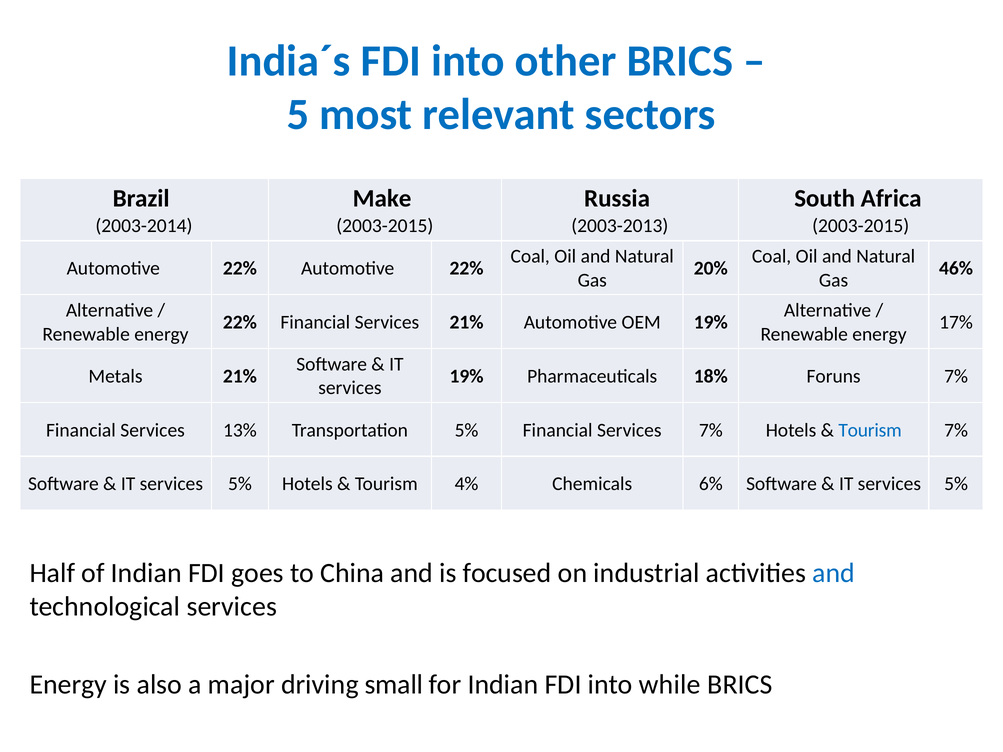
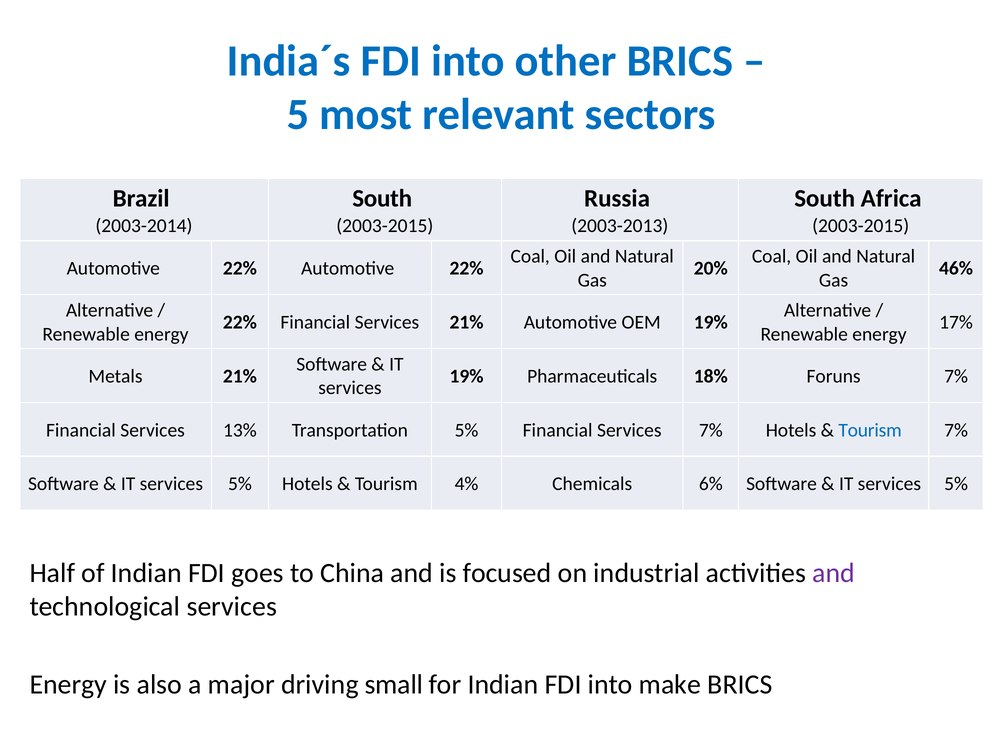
Make at (382, 199): Make -> South
and at (834, 573) colour: blue -> purple
while: while -> make
